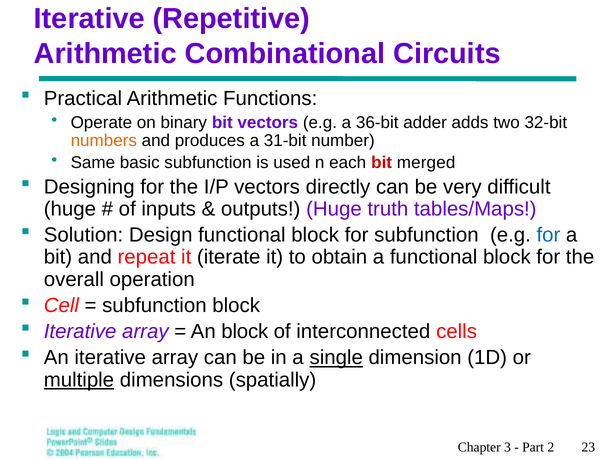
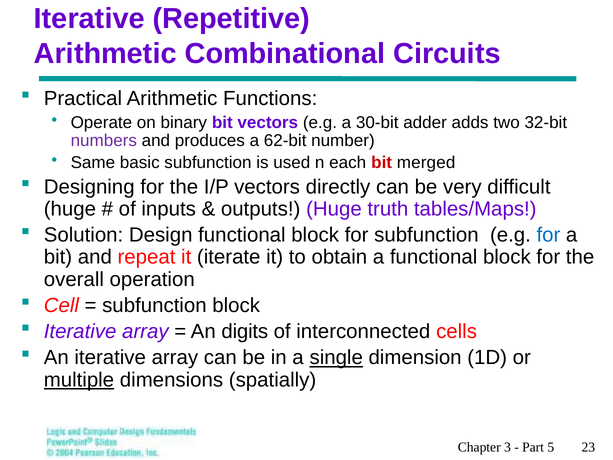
36-bit: 36-bit -> 30-bit
numbers colour: orange -> purple
31-bit: 31-bit -> 62-bit
An block: block -> digits
2: 2 -> 5
